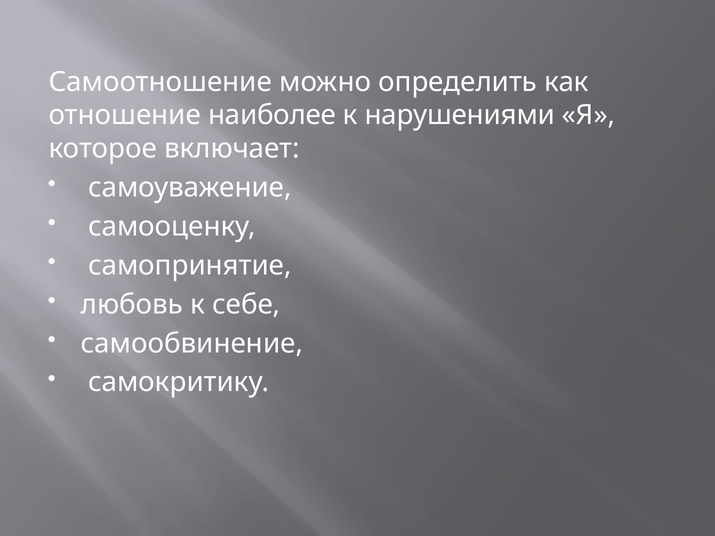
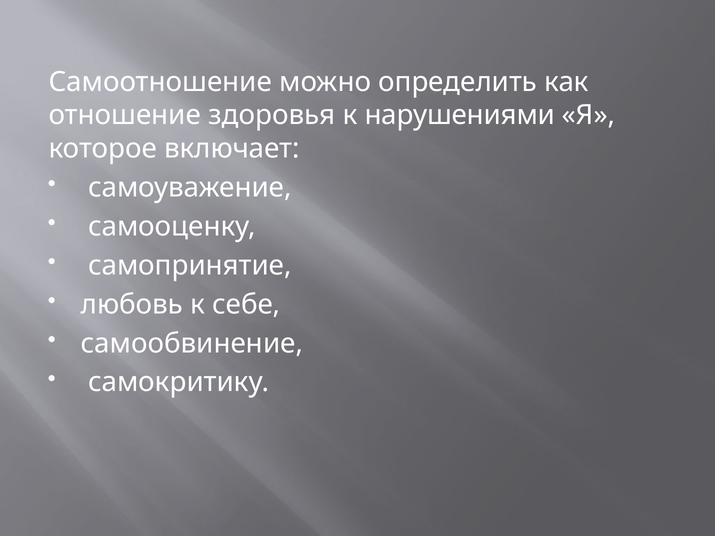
наиболее: наиболее -> здоровья
